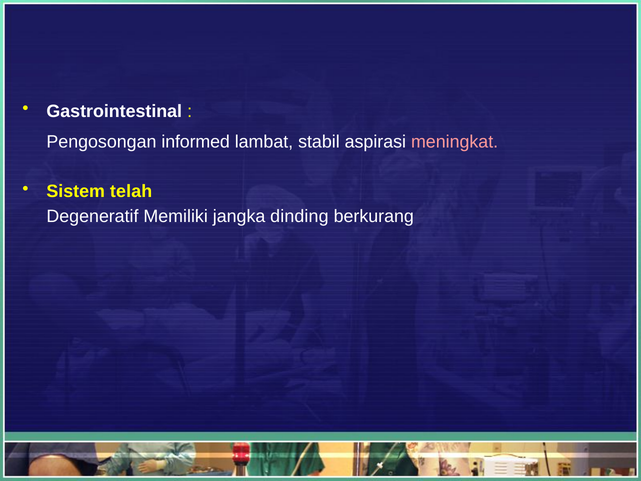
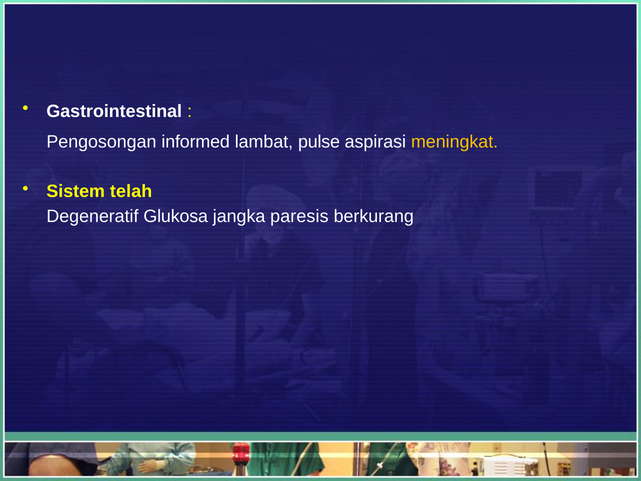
stabil: stabil -> pulse
meningkat colour: pink -> yellow
Memiliki: Memiliki -> Glukosa
dinding: dinding -> paresis
